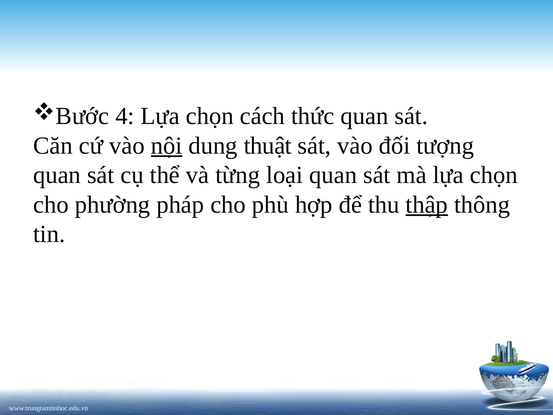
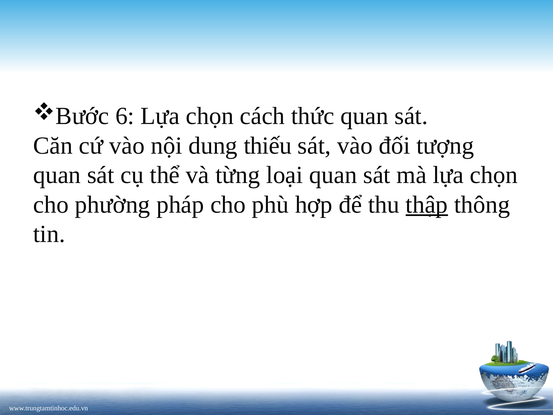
4: 4 -> 6
nội underline: present -> none
thuật: thuật -> thiếu
